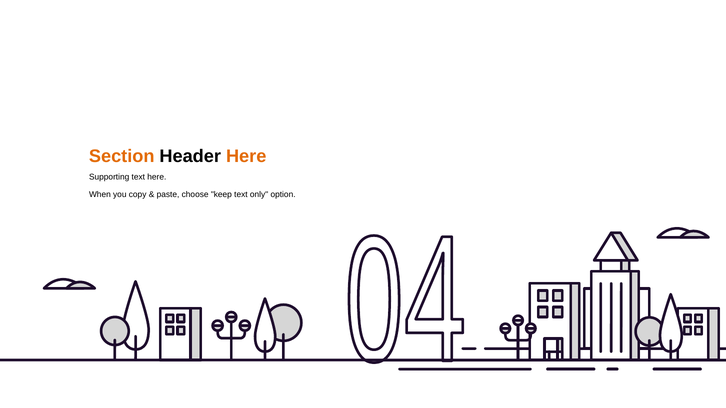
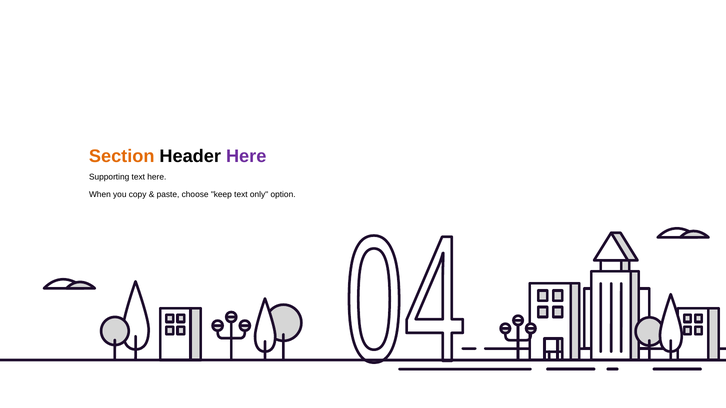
Here at (246, 156) colour: orange -> purple
